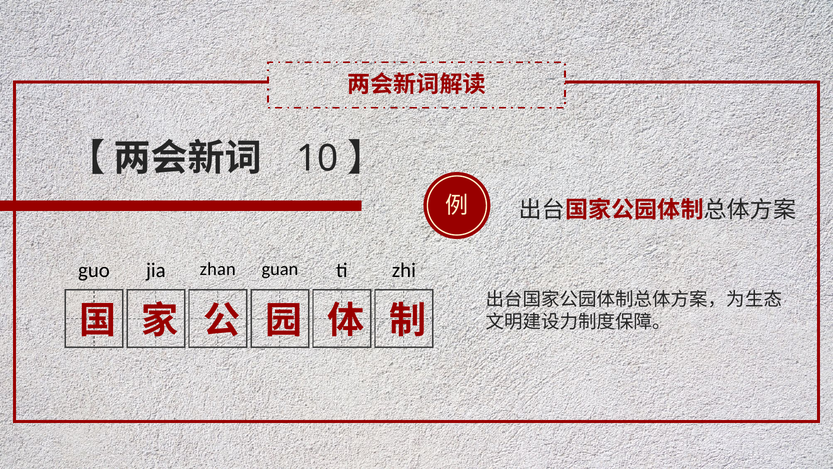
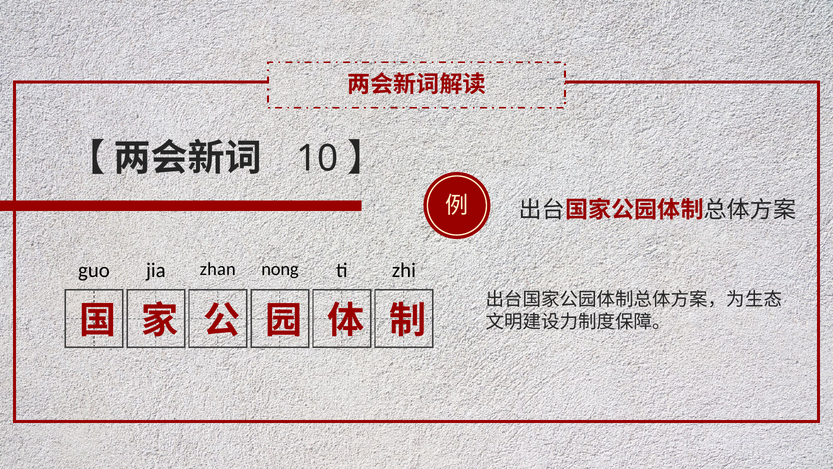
guan: guan -> nong
